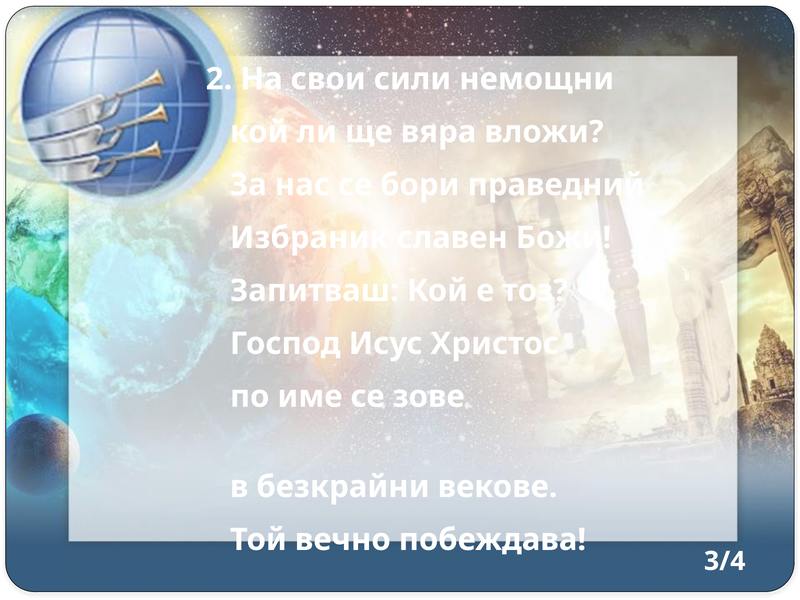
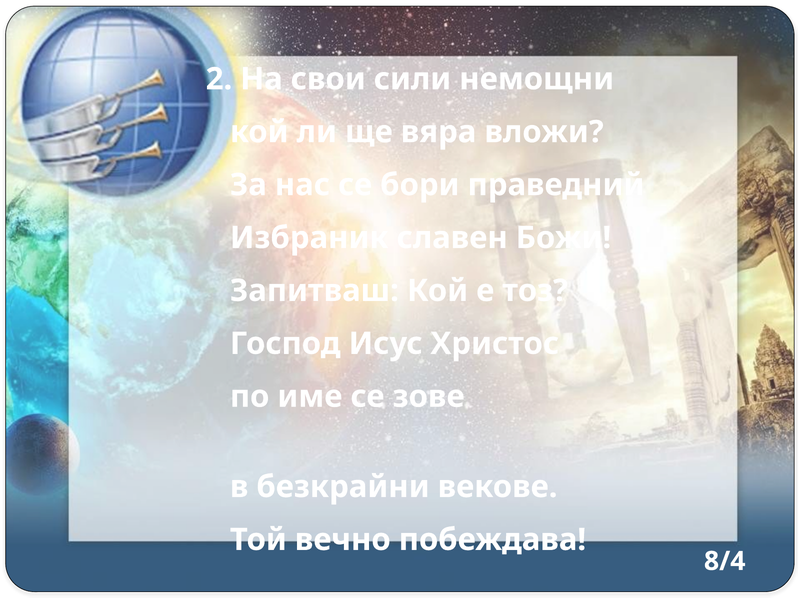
3/4: 3/4 -> 8/4
